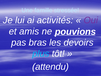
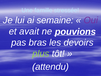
activités: activités -> semaine
amis: amis -> avait
plus colour: light blue -> light green
